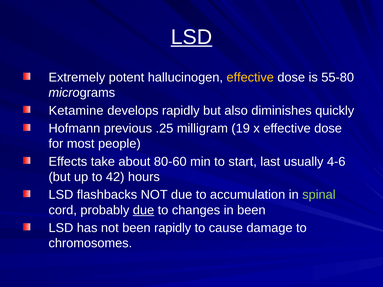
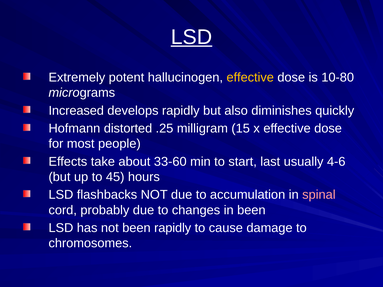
55-80: 55-80 -> 10-80
Ketamine: Ketamine -> Increased
previous: previous -> distorted
19: 19 -> 15
80-60: 80-60 -> 33-60
42: 42 -> 45
spinal colour: light green -> pink
due at (144, 210) underline: present -> none
